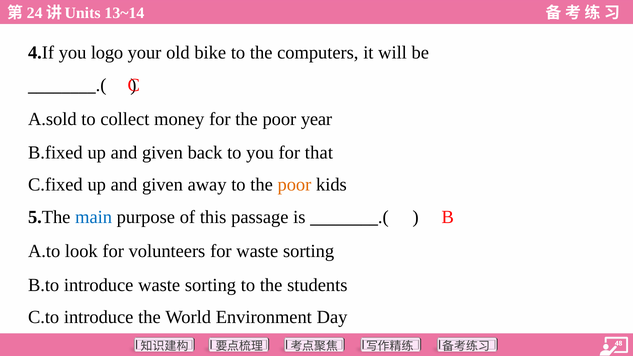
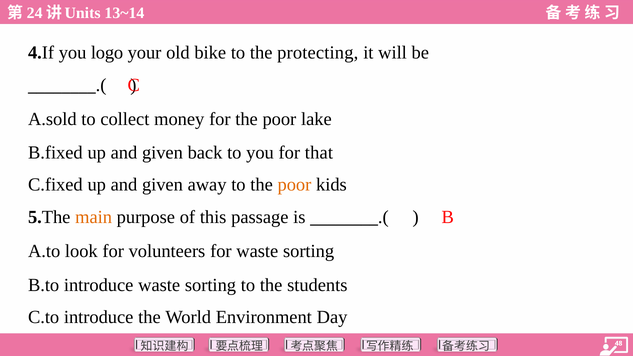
computers: computers -> protecting
year: year -> lake
main colour: blue -> orange
